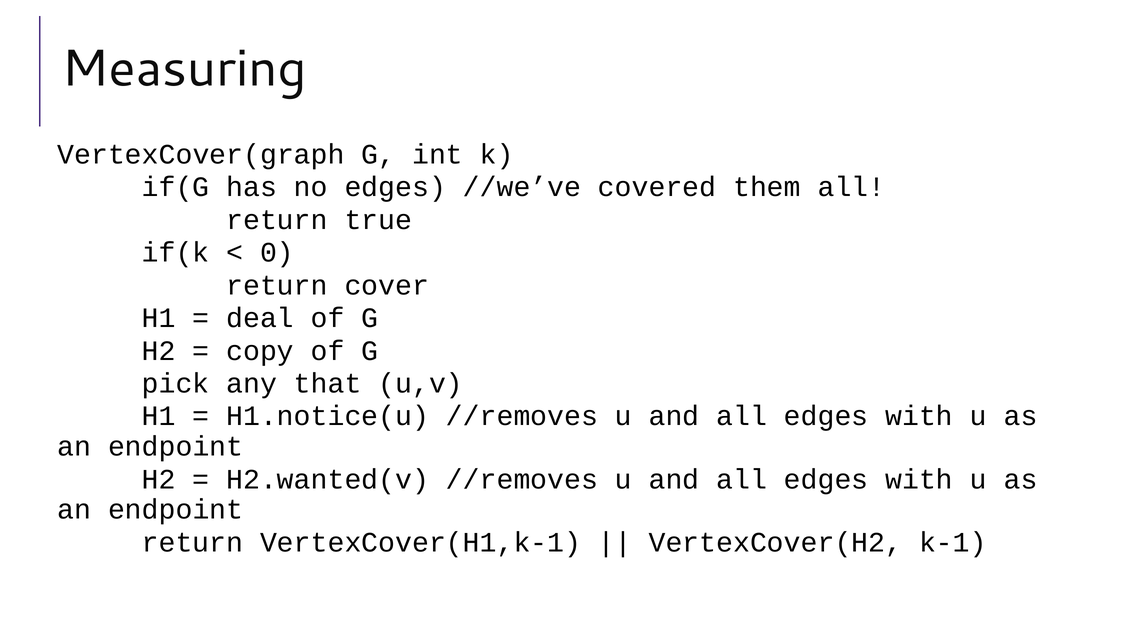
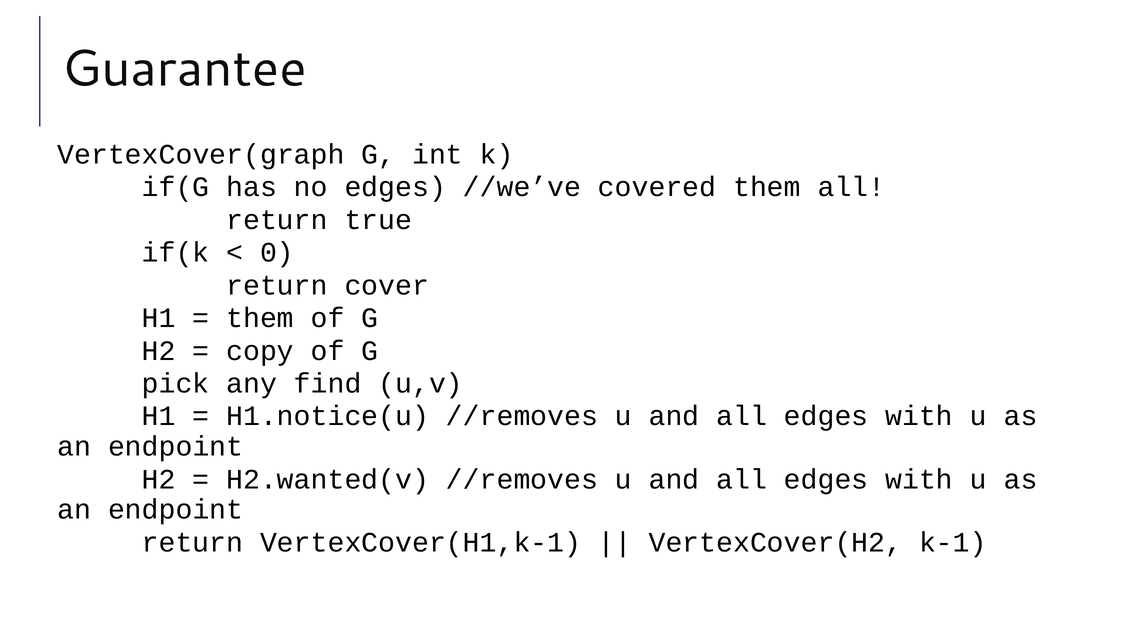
Measuring: Measuring -> Guarantee
deal at (260, 318): deal -> them
that: that -> find
